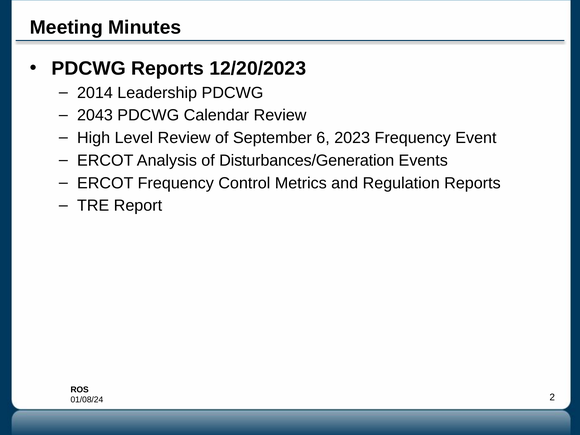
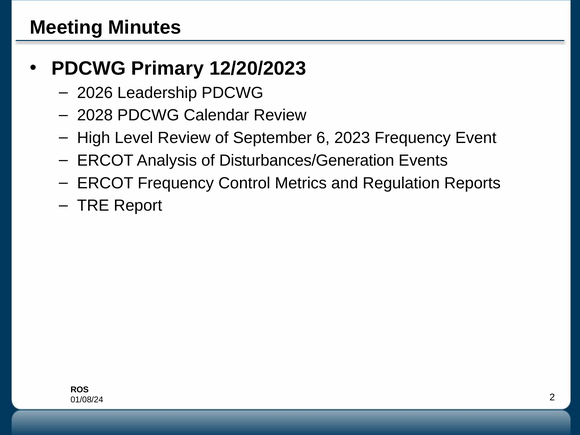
PDCWG Reports: Reports -> Primary
2014: 2014 -> 2026
2043: 2043 -> 2028
